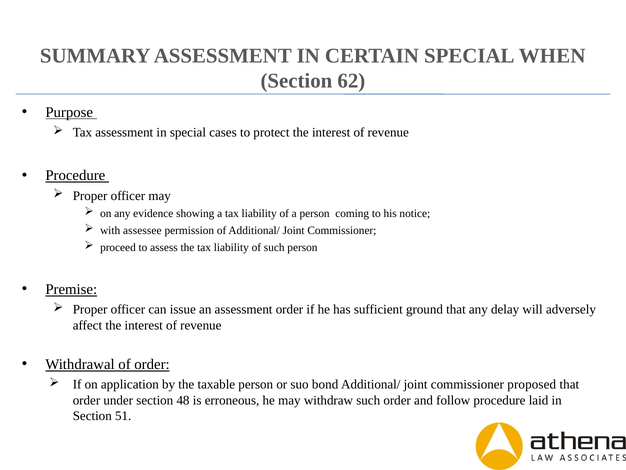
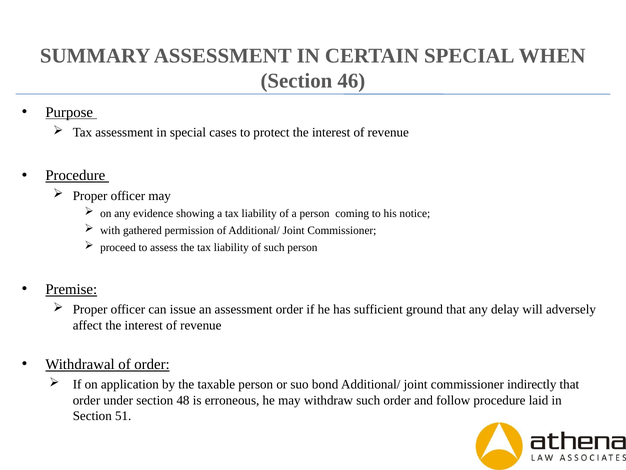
62: 62 -> 46
assessee: assessee -> gathered
proposed: proposed -> indirectly
